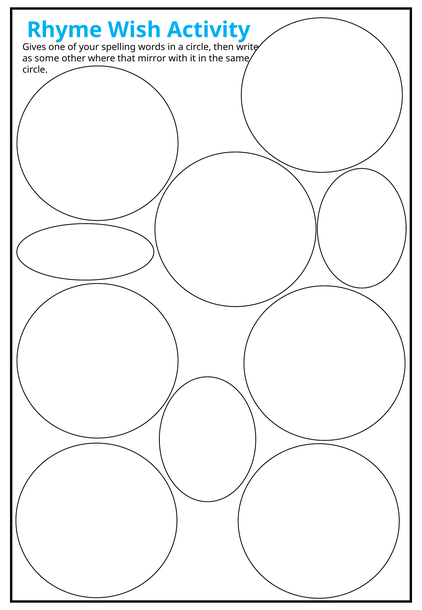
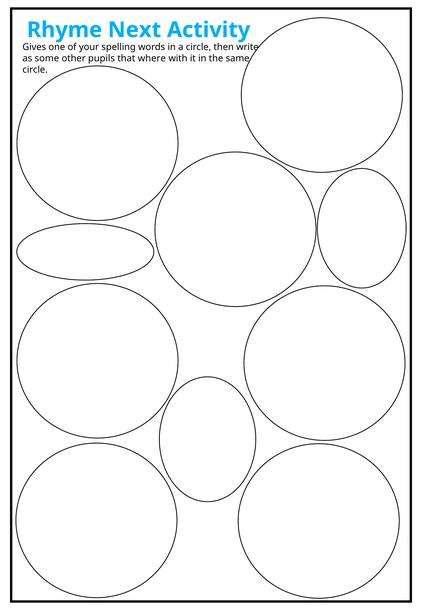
Wish: Wish -> Next
where: where -> pupils
mirror: mirror -> where
